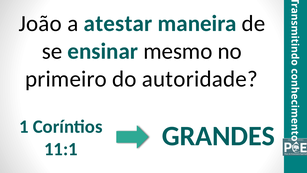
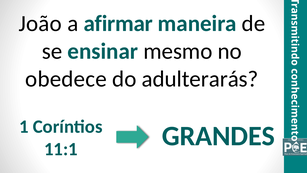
atestar: atestar -> afirmar
primeiro: primeiro -> obedece
autoridade: autoridade -> adulterarás
